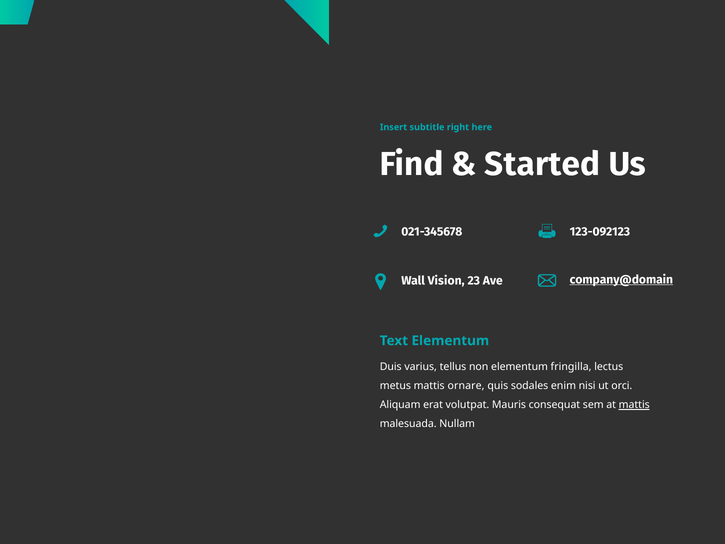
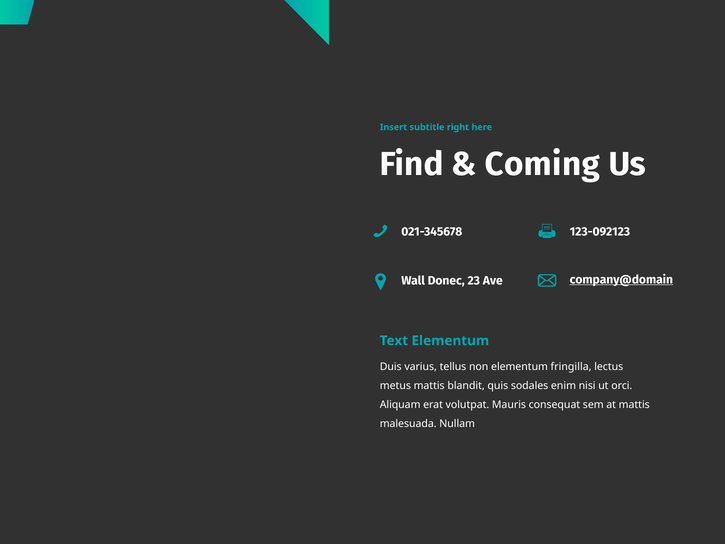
Started: Started -> Coming
Vision: Vision -> Donec
ornare: ornare -> blandit
mattis at (634, 405) underline: present -> none
